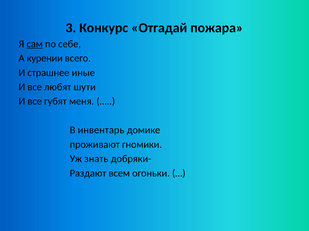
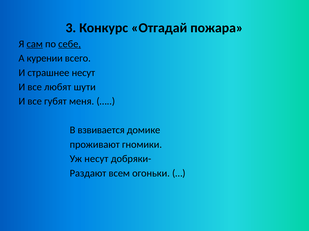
себе underline: none -> present
страшнее иные: иные -> несут
инвентарь: инвентарь -> взвивается
Уж знать: знать -> несут
